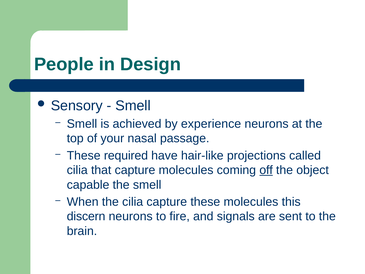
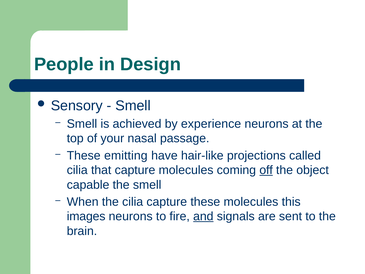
required: required -> emitting
discern: discern -> images
and underline: none -> present
